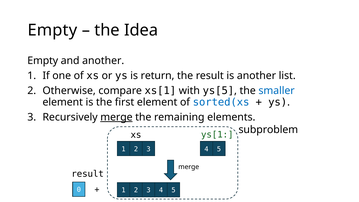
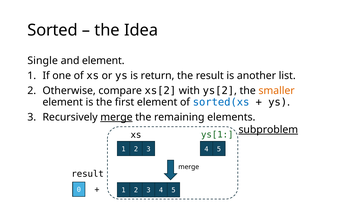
Empty at (52, 30): Empty -> Sorted
Empty at (43, 61): Empty -> Single
and another: another -> element
xs[1: xs[1 -> xs[2
ys[5: ys[5 -> ys[2
smaller colour: blue -> orange
subproblem underline: none -> present
